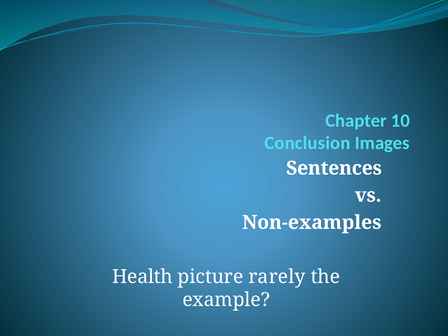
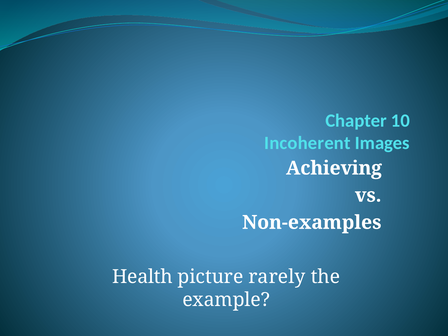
Conclusion: Conclusion -> Incoherent
Sentences: Sentences -> Achieving
